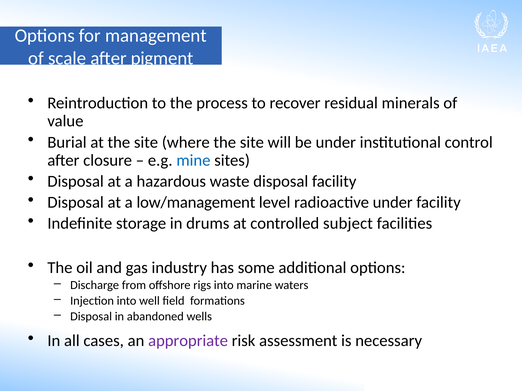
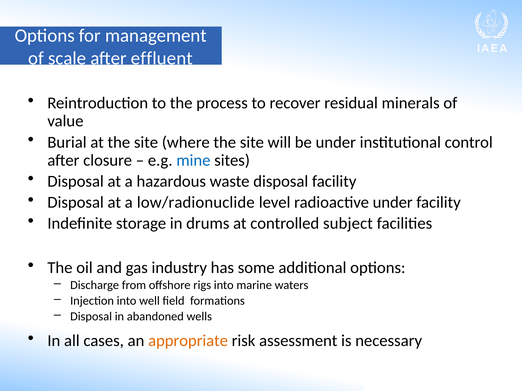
pigment: pigment -> effluent
low/management: low/management -> low/radionuclide
appropriate colour: purple -> orange
